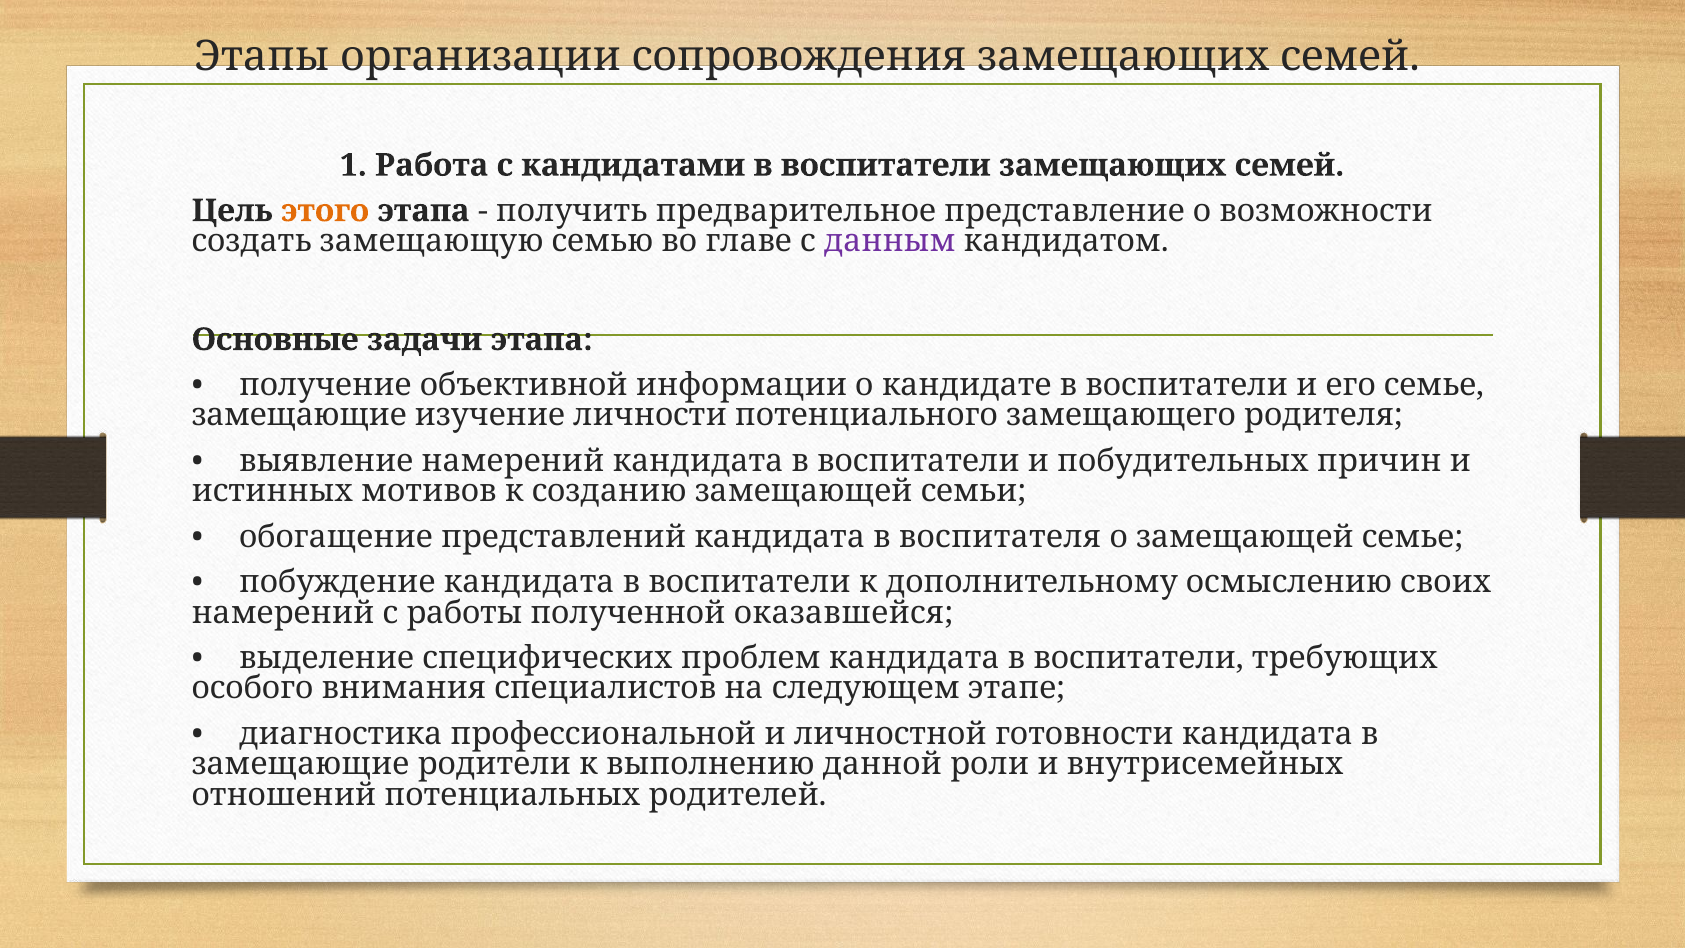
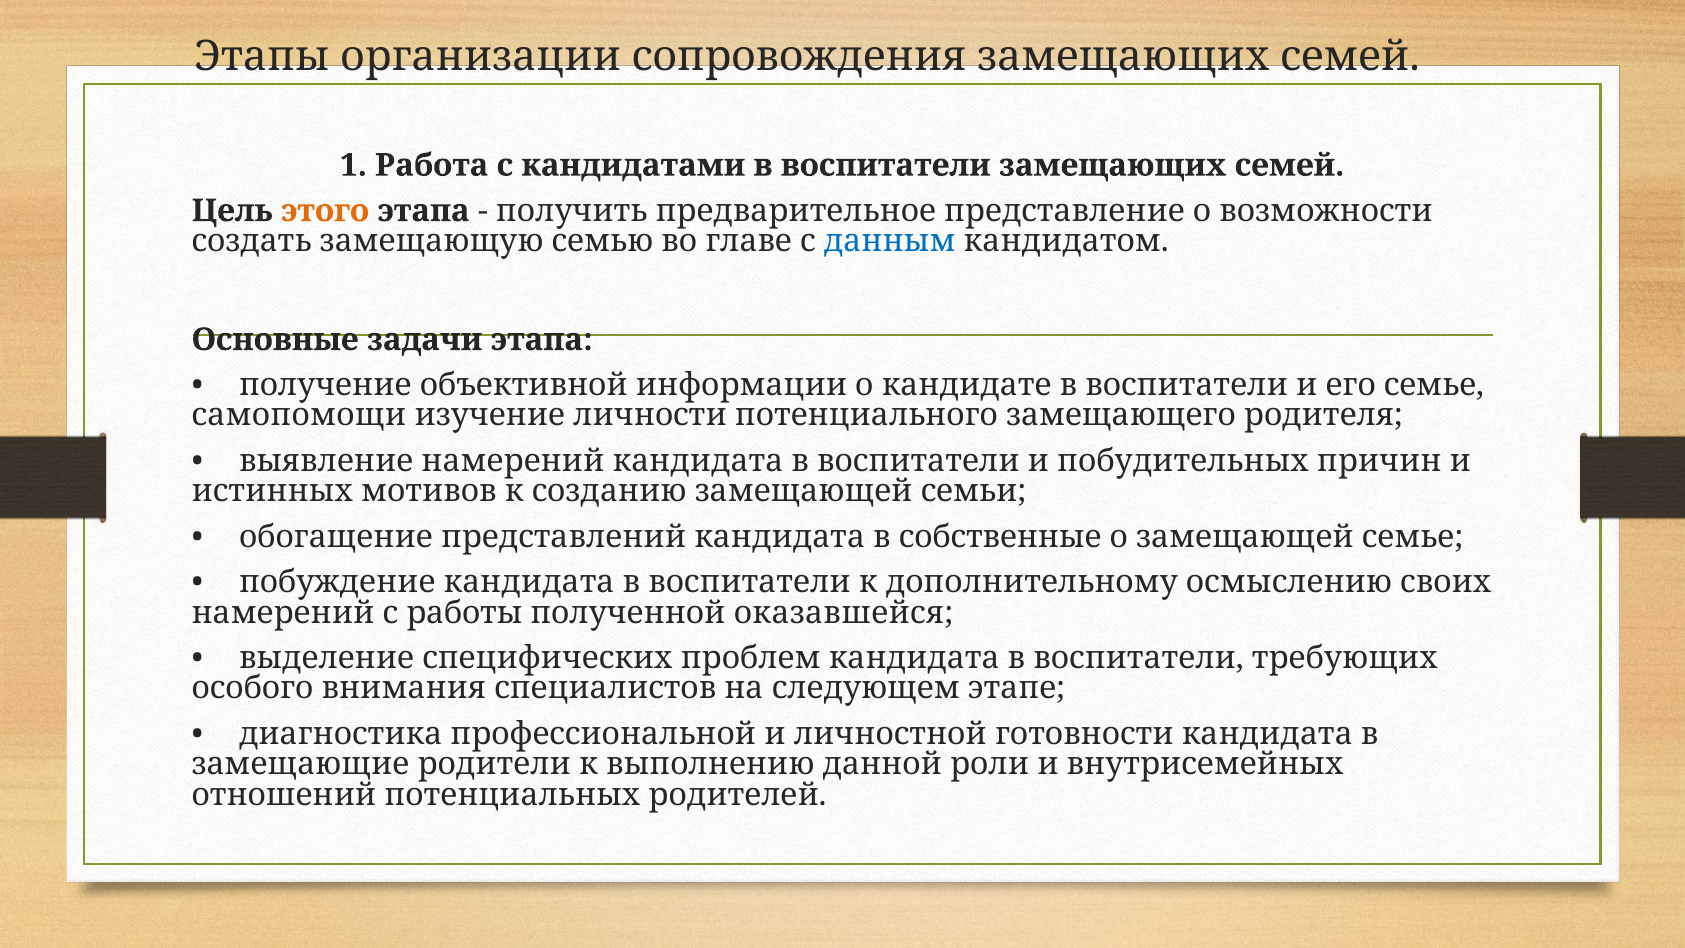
данным colour: purple -> blue
замещающие at (299, 415): замещающие -> самопомощи
воспитателя: воспитателя -> собственные
